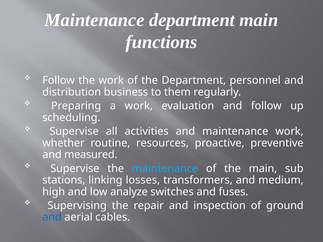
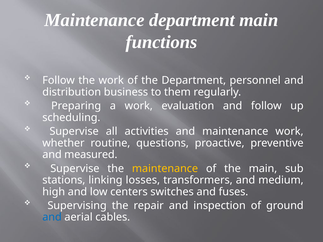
resources: resources -> questions
maintenance at (165, 169) colour: light blue -> yellow
analyze: analyze -> centers
